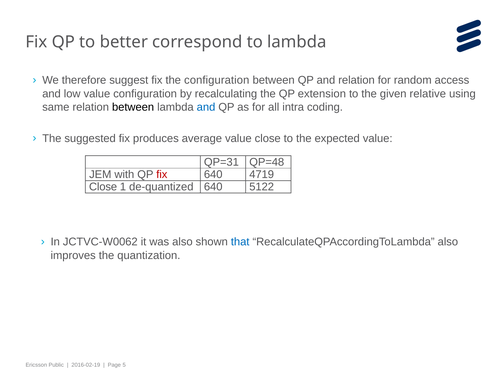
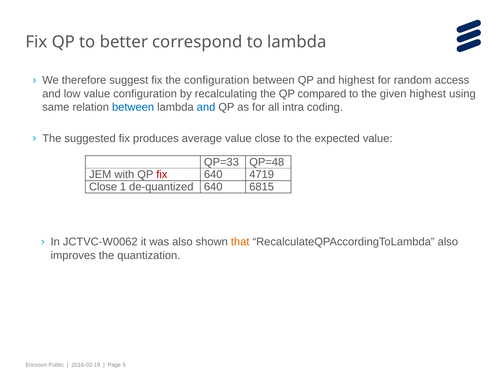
and relation: relation -> highest
extension: extension -> compared
given relative: relative -> highest
between at (133, 107) colour: black -> blue
QP=31: QP=31 -> QP=33
5122: 5122 -> 6815
that colour: blue -> orange
